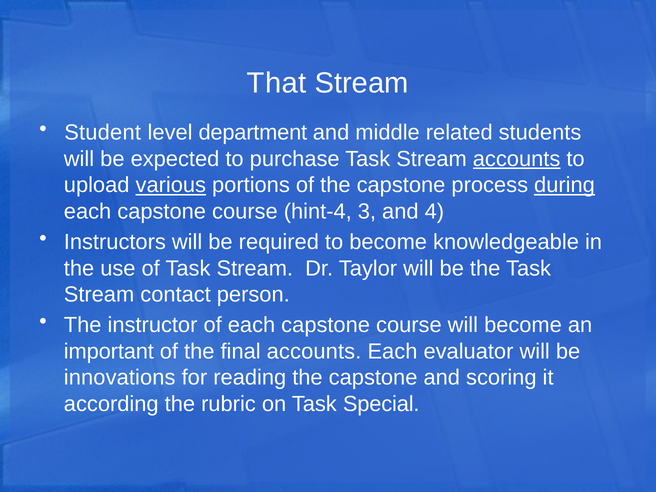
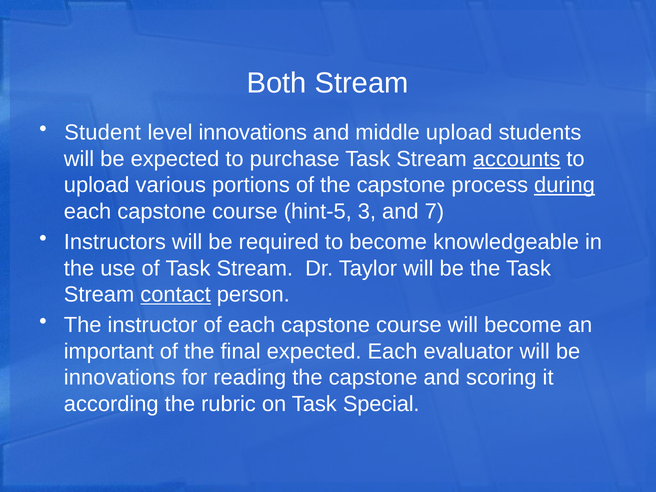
That: That -> Both
level department: department -> innovations
middle related: related -> upload
various underline: present -> none
hint-4: hint-4 -> hint-5
4: 4 -> 7
contact underline: none -> present
final accounts: accounts -> expected
